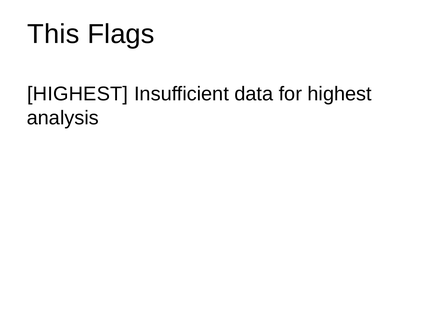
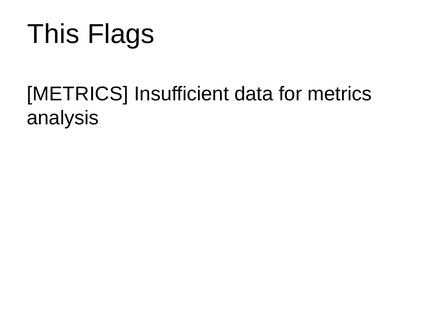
HIGHEST at (78, 94): HIGHEST -> METRICS
for highest: highest -> metrics
